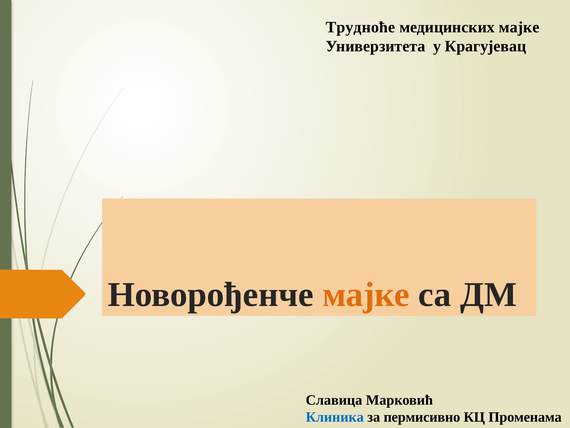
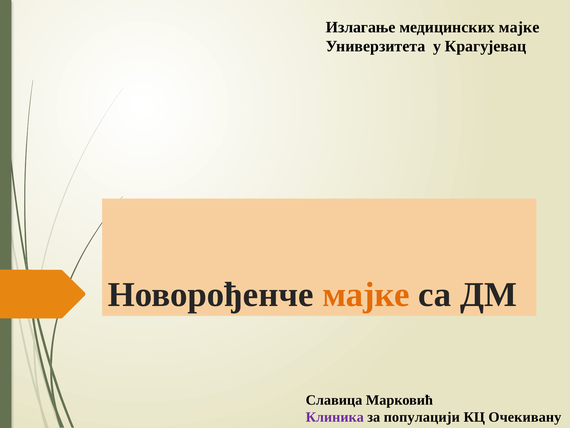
Трудноће: Трудноће -> Излагање
Клиника colour: blue -> purple
пермисивно: пермисивно -> популацији
Променама: Променама -> Очекивану
